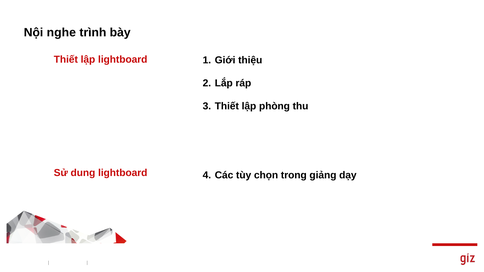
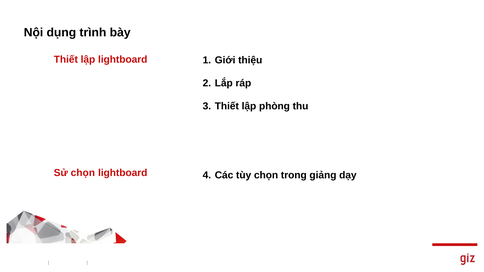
nghe: nghe -> dụng
Sử dung: dung -> chọn
